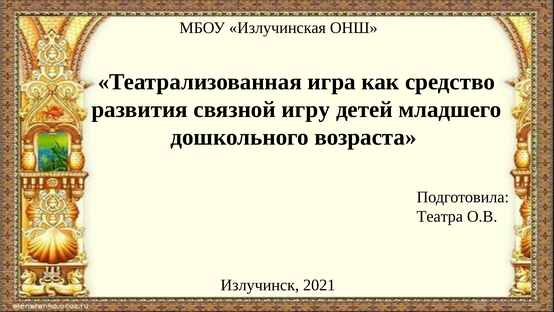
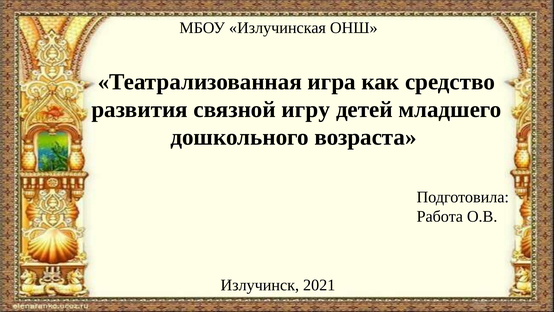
Театра: Театра -> Работа
